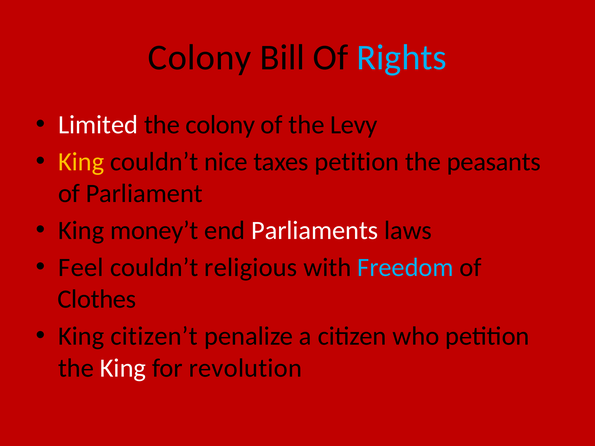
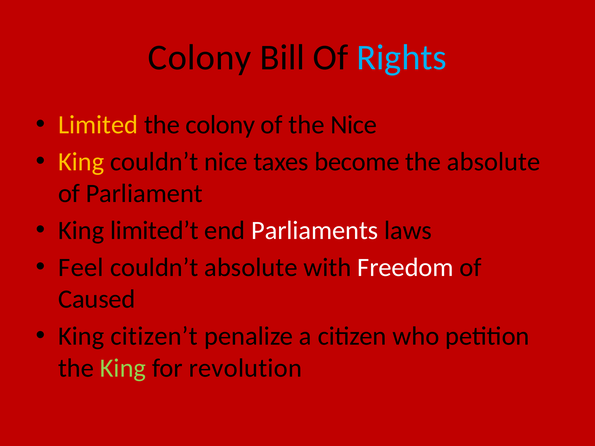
Limited colour: white -> yellow
the Levy: Levy -> Nice
taxes petition: petition -> become
the peasants: peasants -> absolute
money’t: money’t -> limited’t
couldn’t religious: religious -> absolute
Freedom colour: light blue -> white
Clothes: Clothes -> Caused
King at (123, 368) colour: white -> light green
